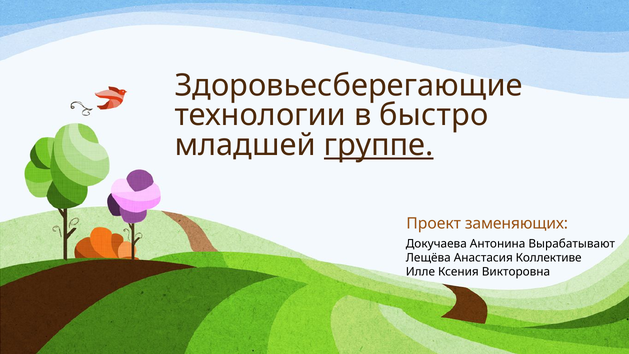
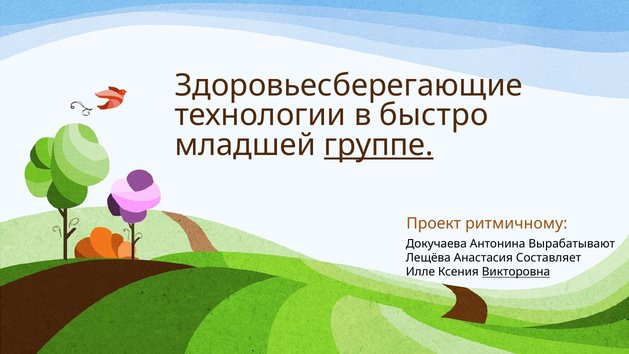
заменяющих: заменяющих -> ритмичному
Коллективе: Коллективе -> Составляет
Викторовна underline: none -> present
